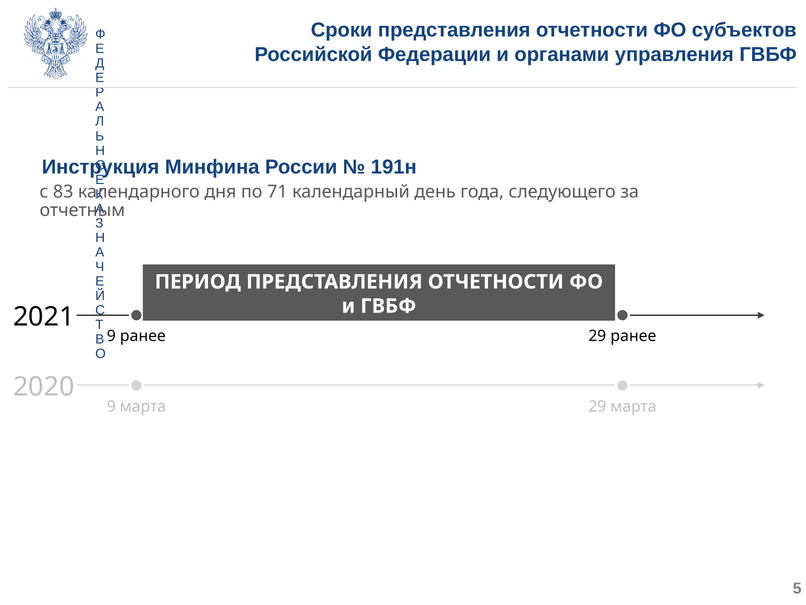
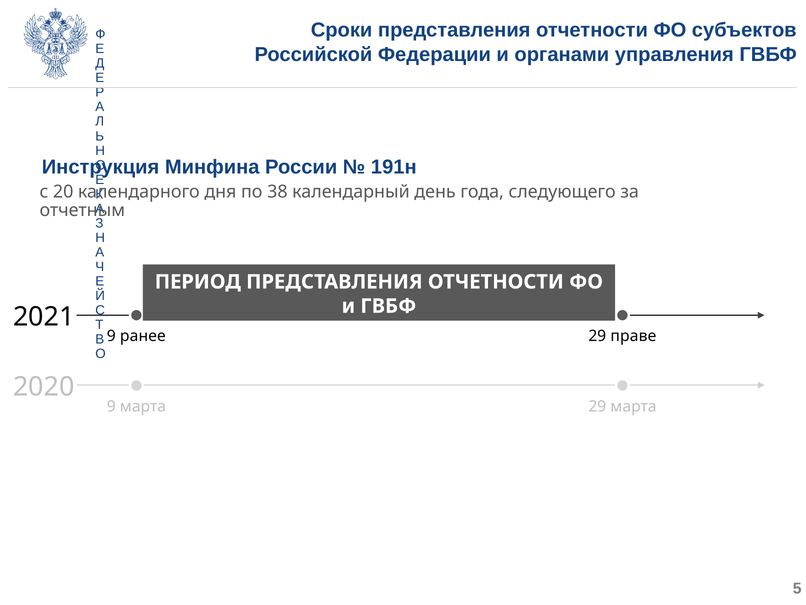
83: 83 -> 20
71: 71 -> 38
29 ранее: ранее -> праве
